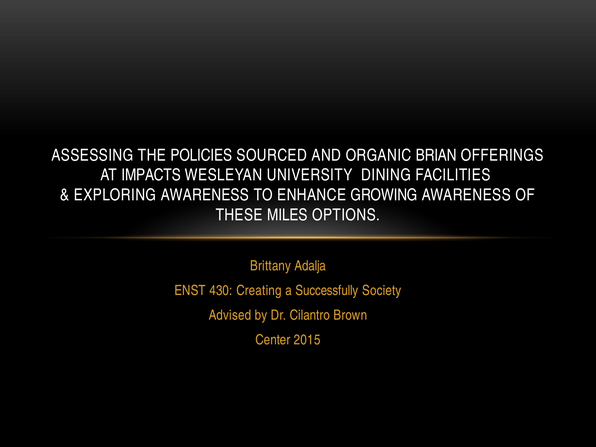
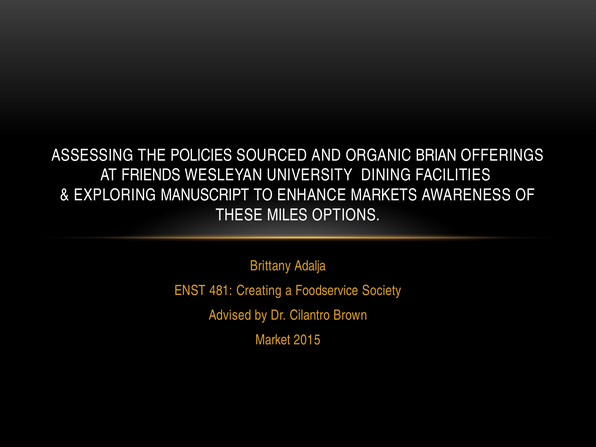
IMPACTS: IMPACTS -> FRIENDS
EXPLORING AWARENESS: AWARENESS -> MANUSCRIPT
GROWING: GROWING -> MARKETS
430: 430 -> 481
Successfully: Successfully -> Foodservice
Center: Center -> Market
